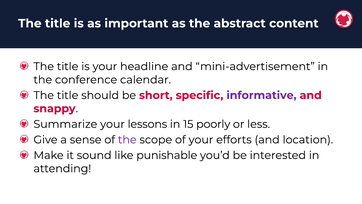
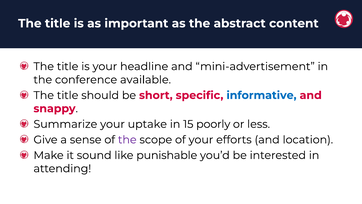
calendar: calendar -> available
informative colour: purple -> blue
lessons: lessons -> uptake
